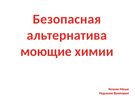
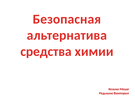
моющие: моющие -> средства
